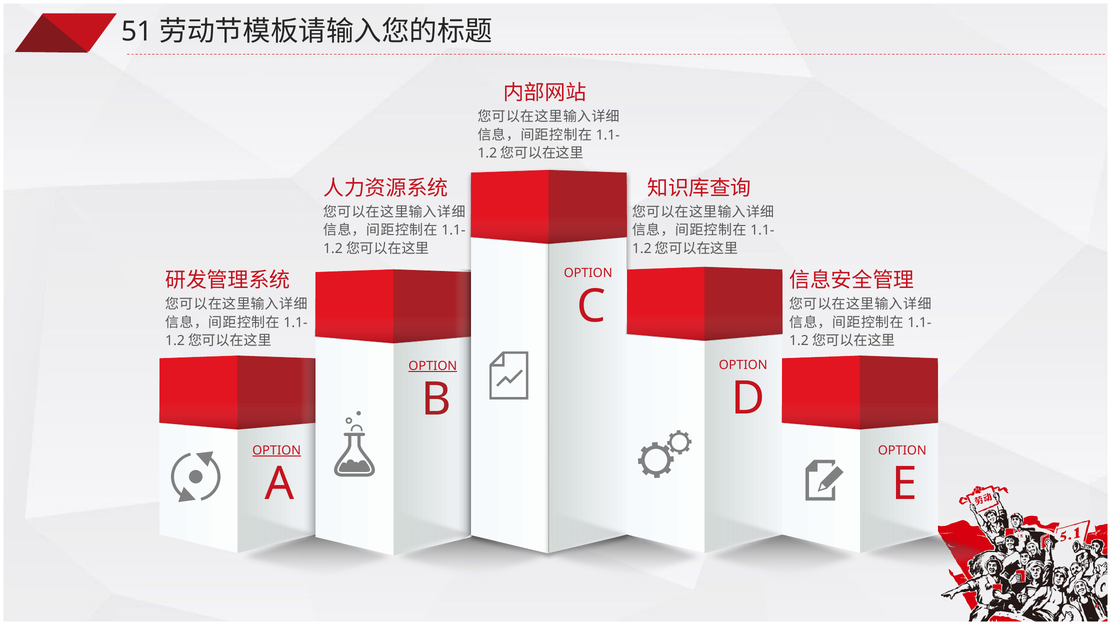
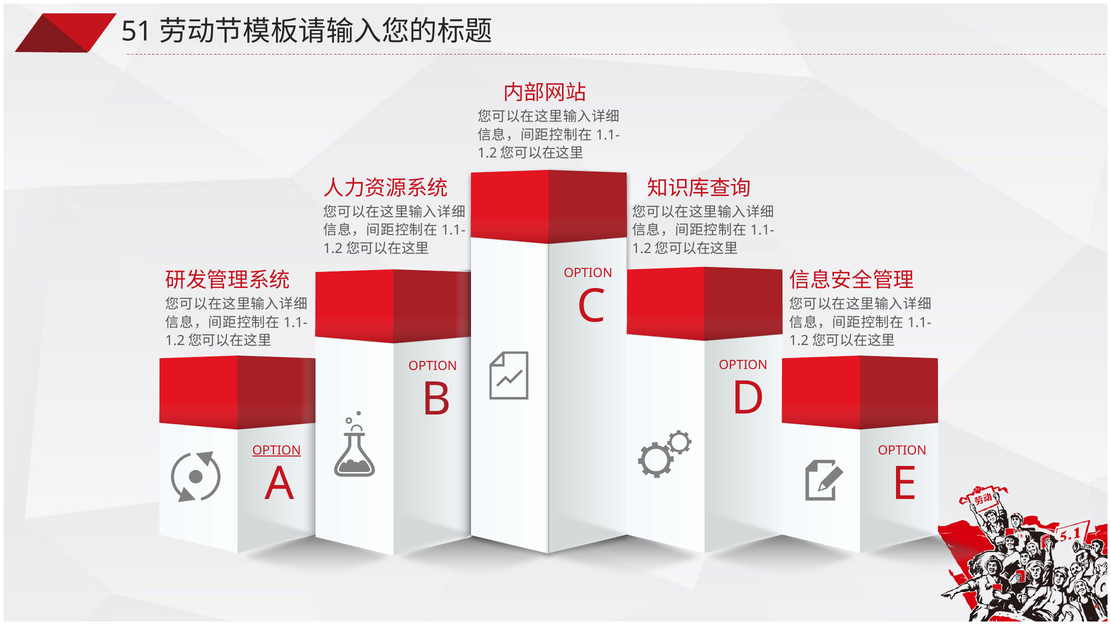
OPTION at (433, 366) underline: present -> none
